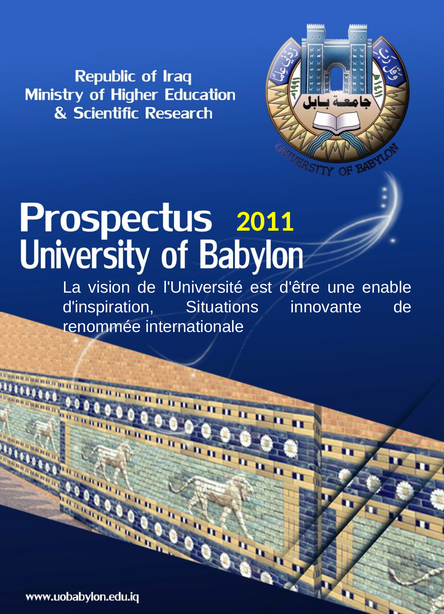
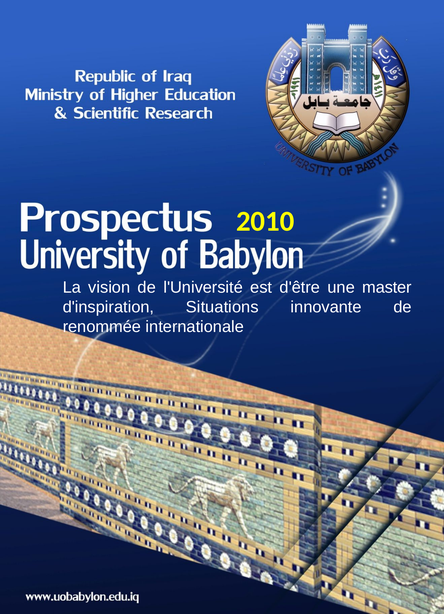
2011: 2011 -> 2010
enable: enable -> master
